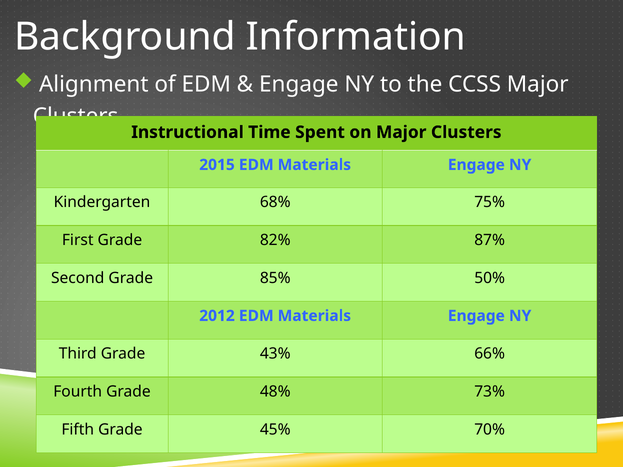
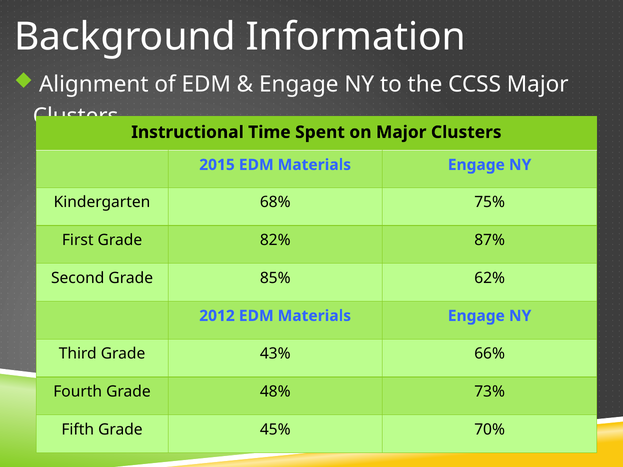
50%: 50% -> 62%
